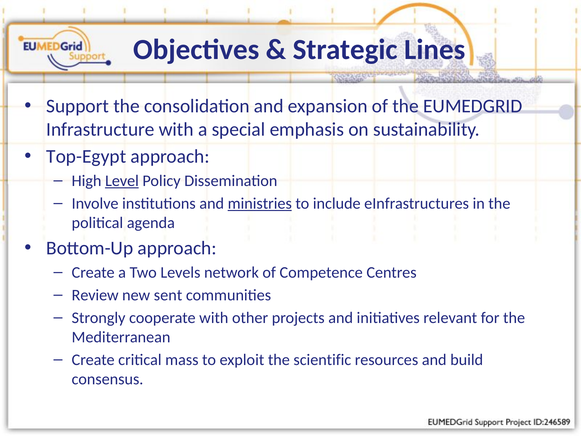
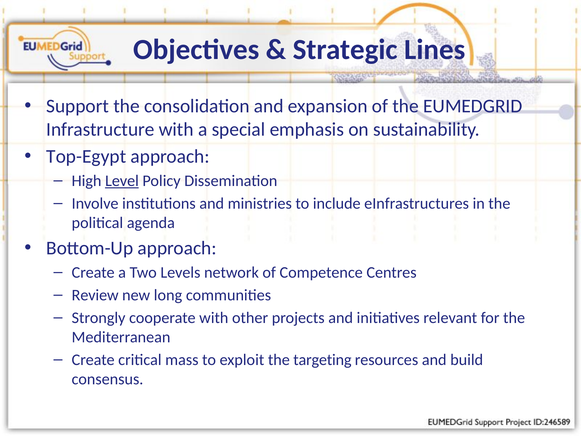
ministries underline: present -> none
sent: sent -> long
scientific: scientific -> targeting
